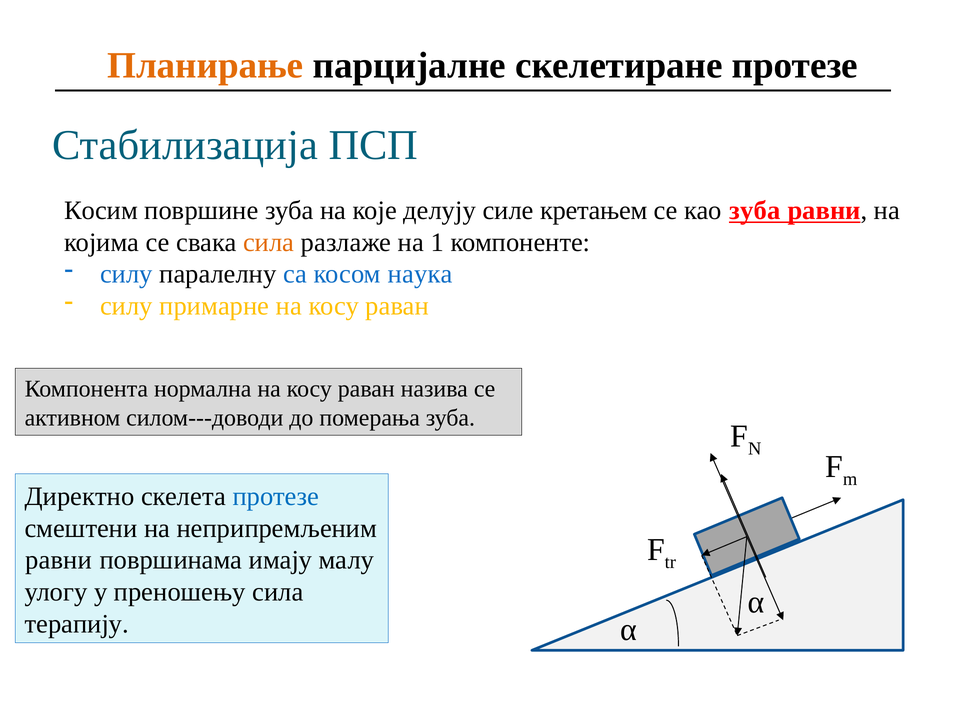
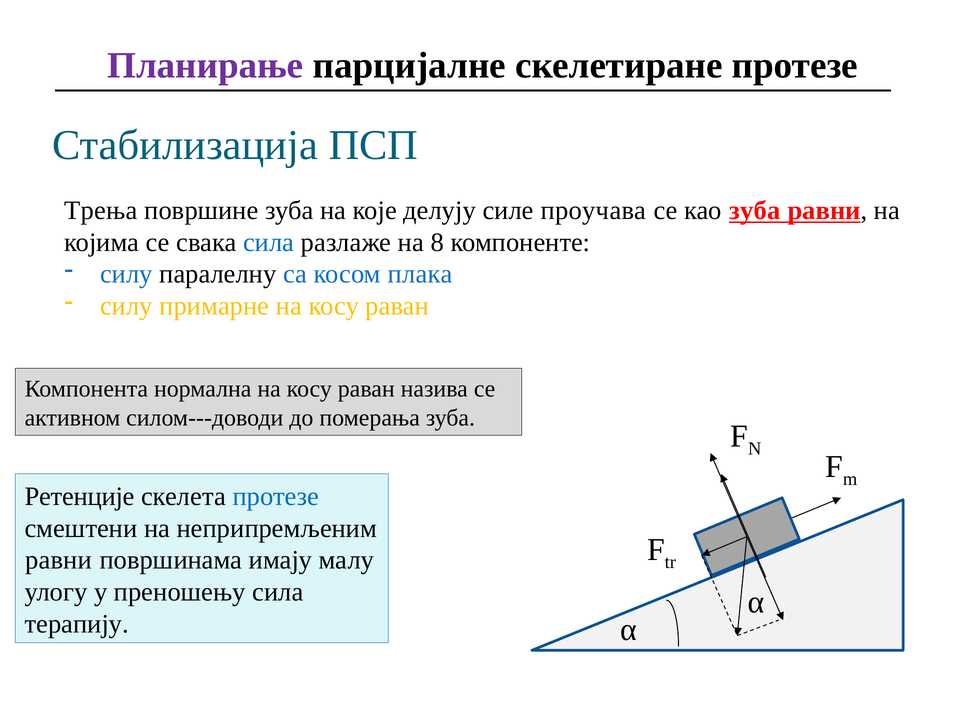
Планирање colour: orange -> purple
Косим: Косим -> Трења
кретањем: кретањем -> проучава
сила at (269, 242) colour: orange -> blue
1: 1 -> 8
наука: наука -> плака
Директно: Директно -> Ретенције
